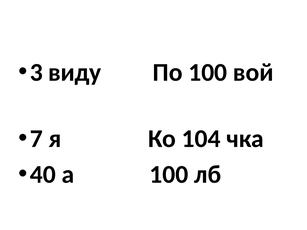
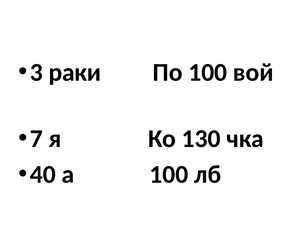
виду: виду -> раки
104: 104 -> 130
